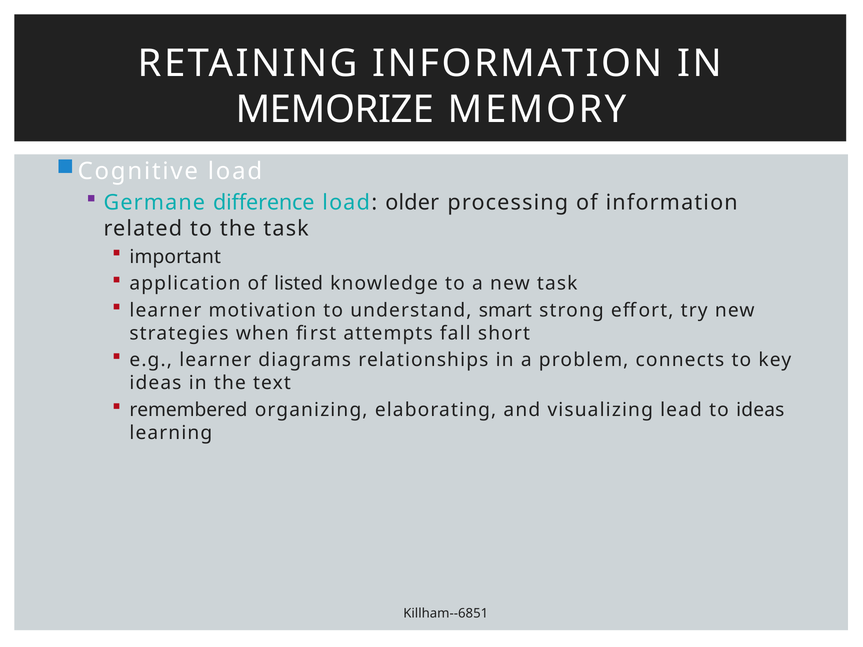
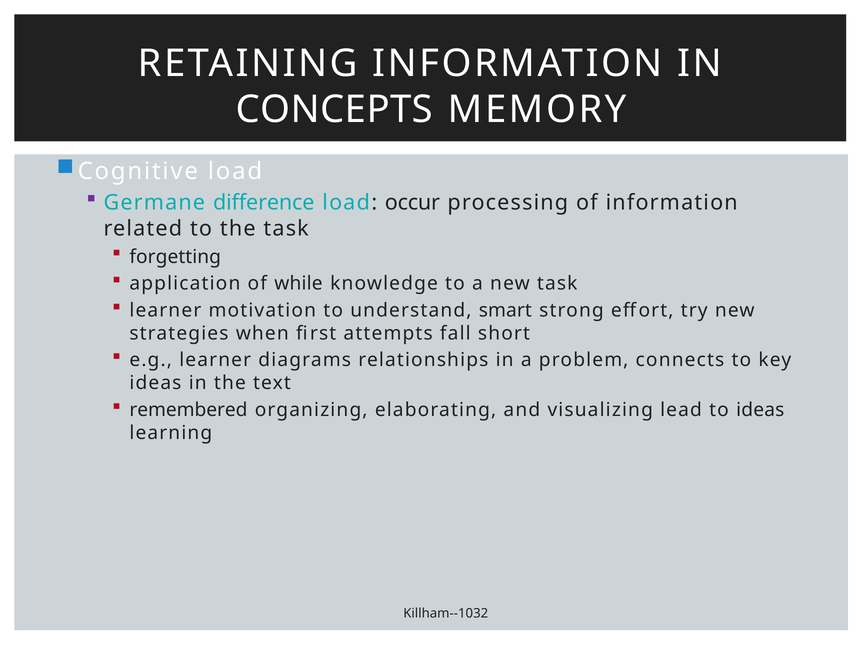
MEMORIZE: MEMORIZE -> CONCEPTS
older: older -> occur
important: important -> forgetting
listed: listed -> while
Killham--6851: Killham--6851 -> Killham--1032
